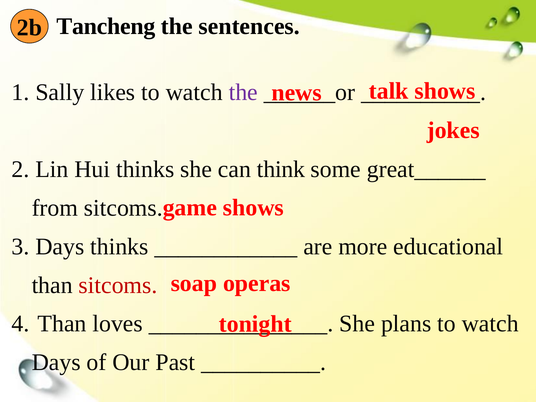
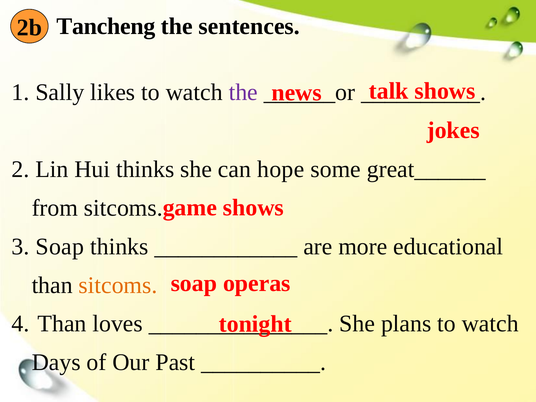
think: think -> hope
3 Days: Days -> Soap
sitcoms at (118, 285) colour: red -> orange
